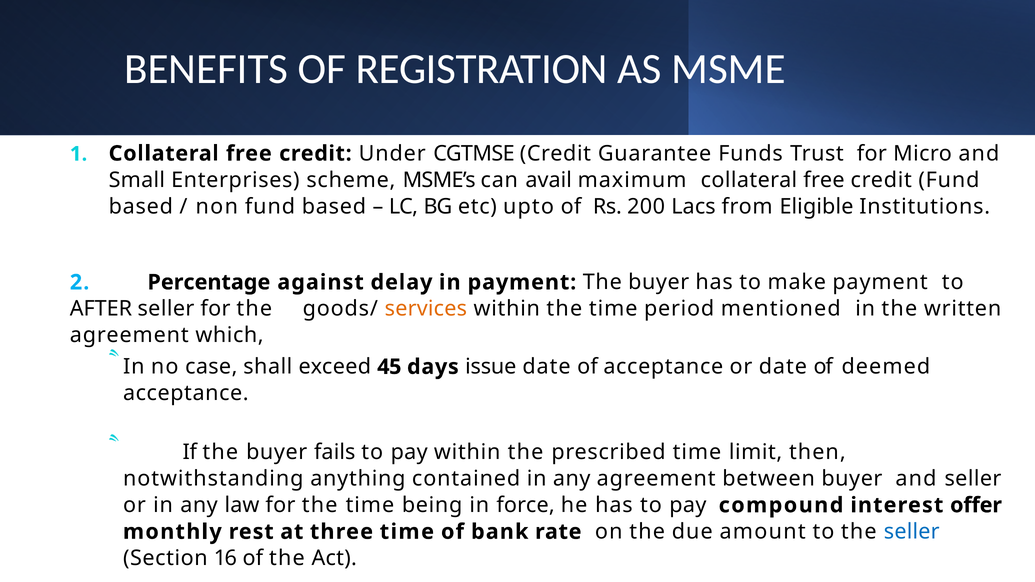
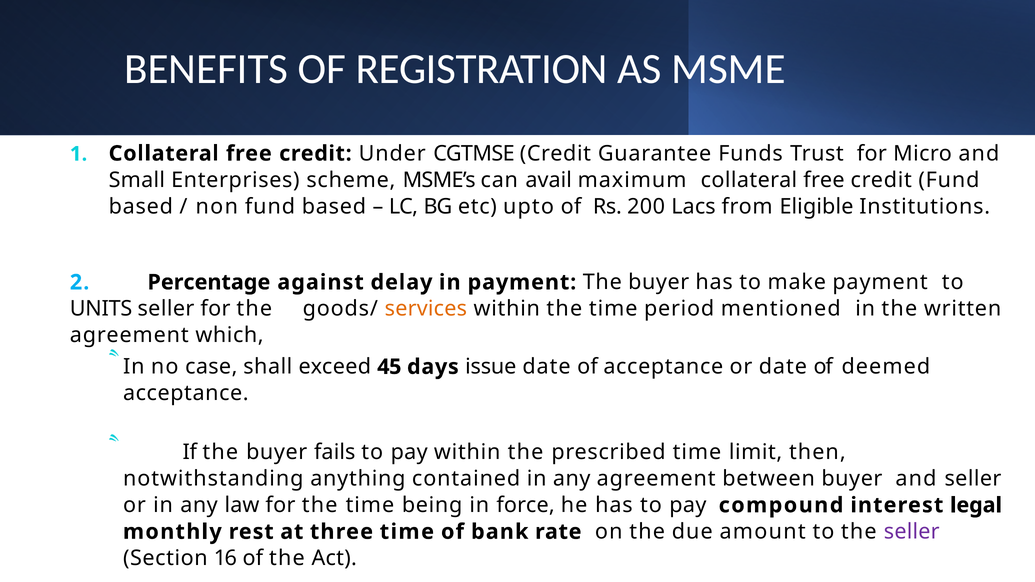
AFTER: AFTER -> UNITS
offer: offer -> legal
seller at (912, 532) colour: blue -> purple
